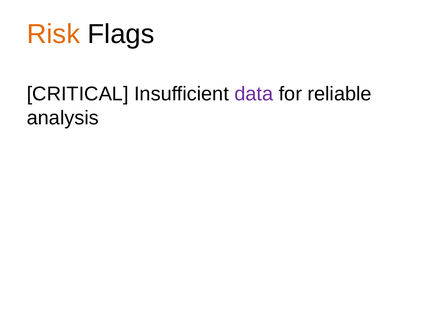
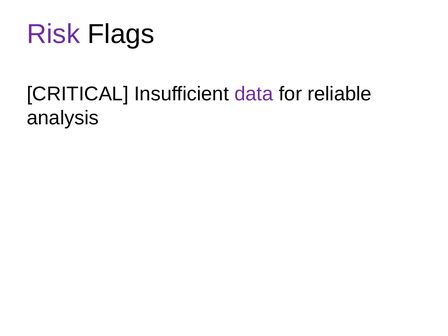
Risk colour: orange -> purple
